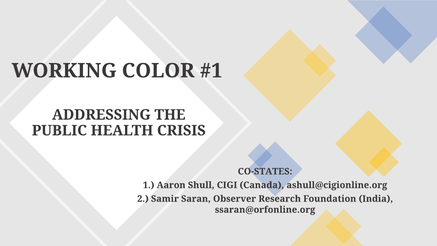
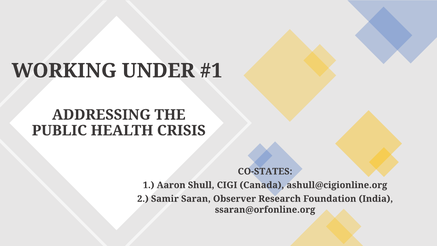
COLOR: COLOR -> UNDER
